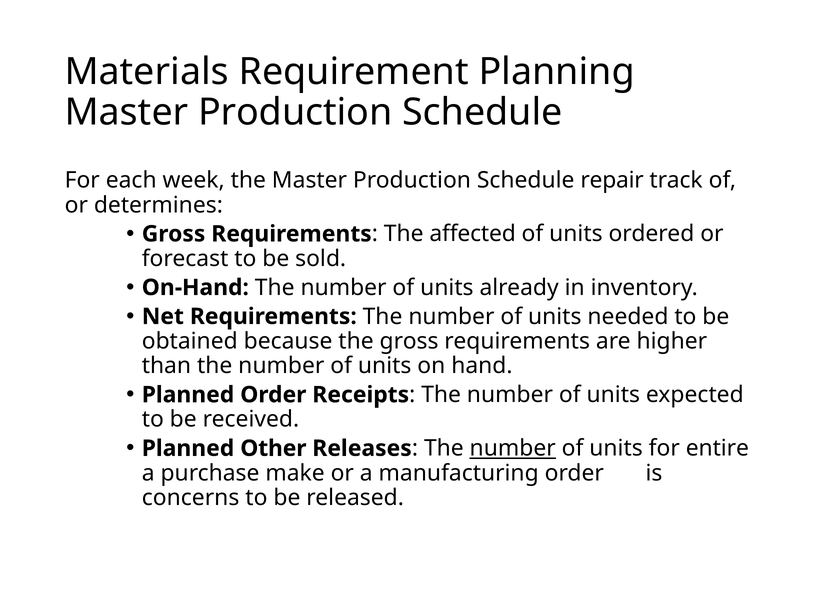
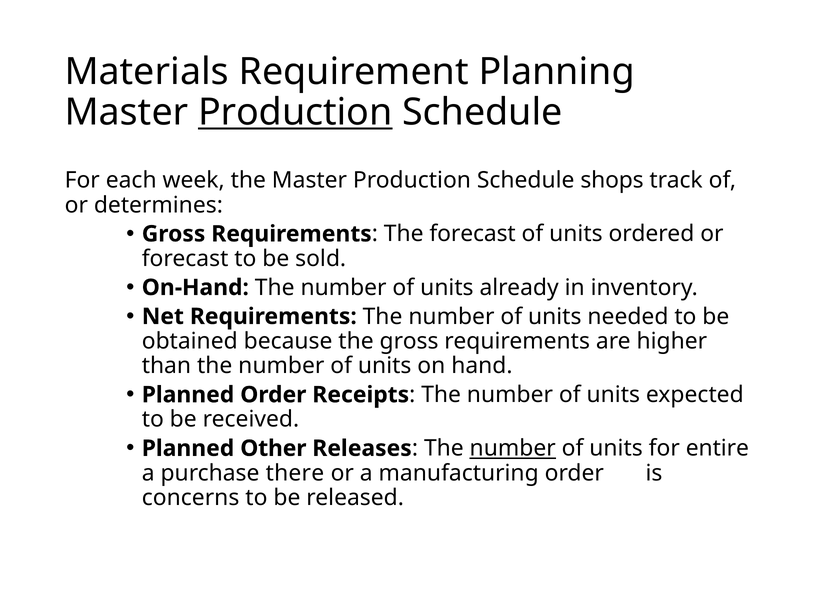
Production at (295, 112) underline: none -> present
repair: repair -> shops
The affected: affected -> forecast
make: make -> there
